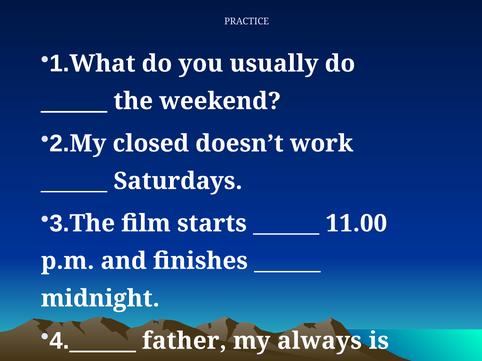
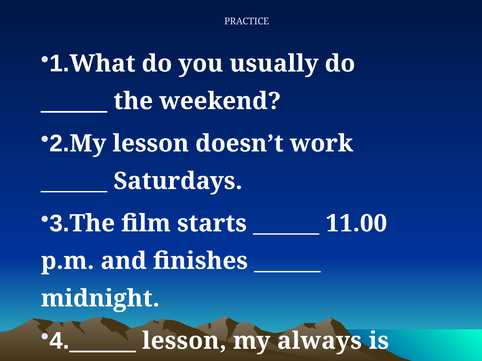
My closed: closed -> lesson
father at (184, 341): father -> lesson
